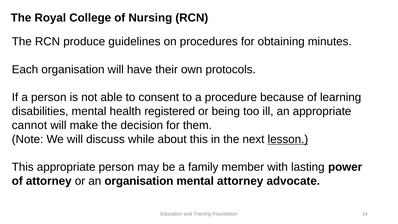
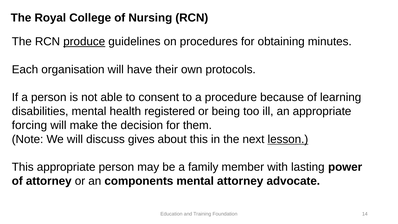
produce underline: none -> present
cannot: cannot -> forcing
while: while -> gives
an organisation: organisation -> components
